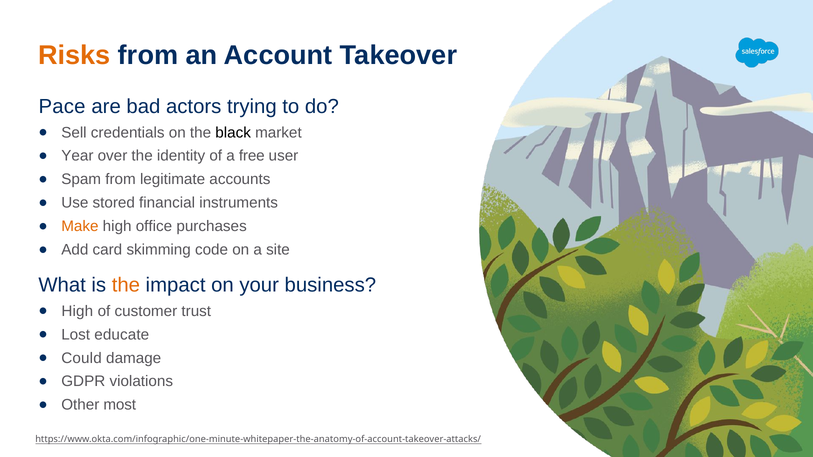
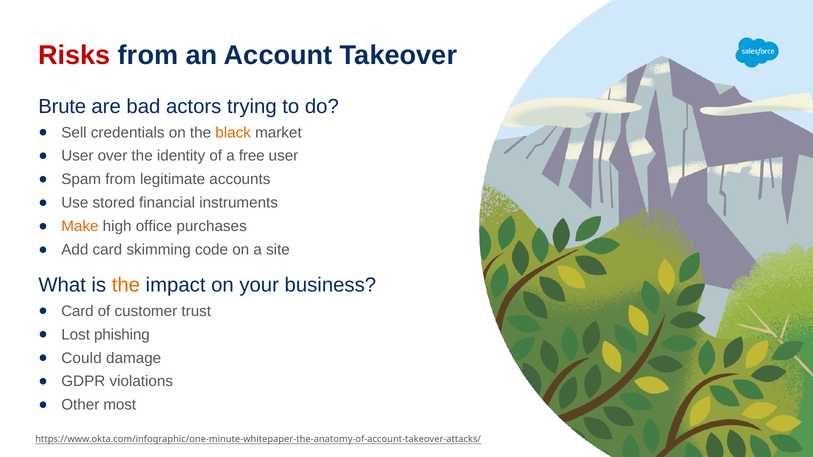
Risks colour: orange -> red
Pace: Pace -> Brute
black colour: black -> orange
Year at (77, 156): Year -> User
High at (77, 311): High -> Card
educate: educate -> phishing
